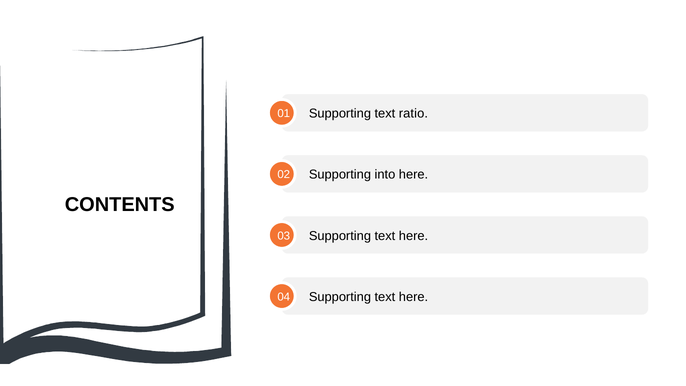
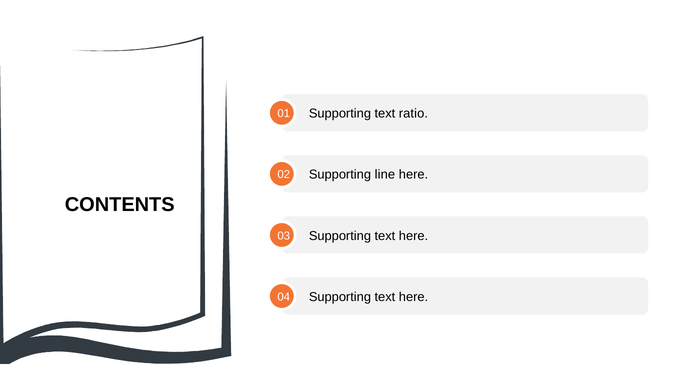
into: into -> line
